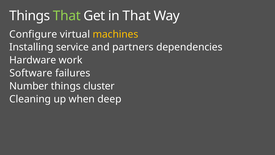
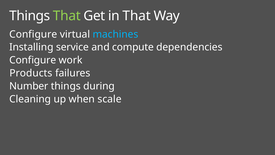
machines colour: yellow -> light blue
partners: partners -> compute
Hardware at (33, 60): Hardware -> Configure
Software: Software -> Products
cluster: cluster -> during
deep: deep -> scale
